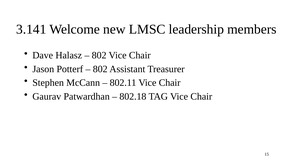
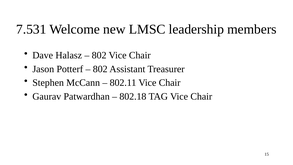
3.141: 3.141 -> 7.531
